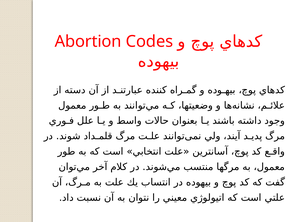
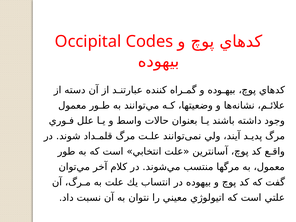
Abortion: Abortion -> Occipital
